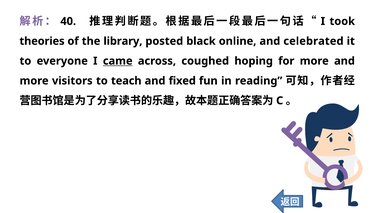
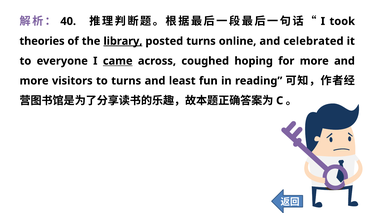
library underline: none -> present
posted black: black -> turns
to teach: teach -> turns
fixed: fixed -> least
